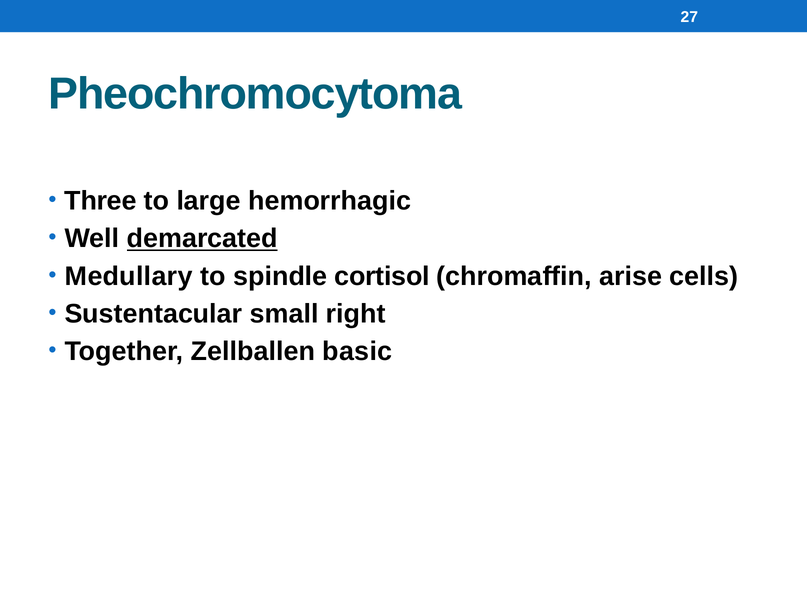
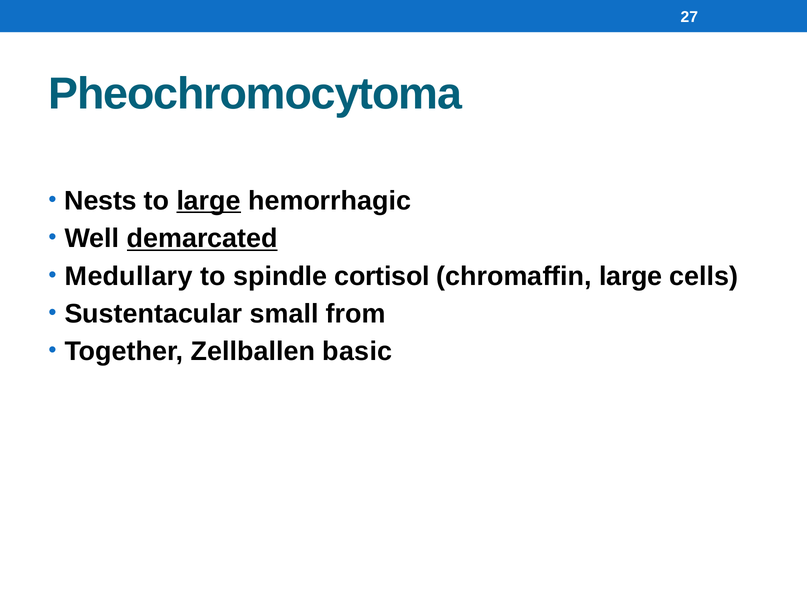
Three: Three -> Nests
large at (209, 201) underline: none -> present
chromaffin arise: arise -> large
right: right -> from
